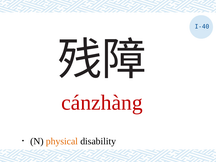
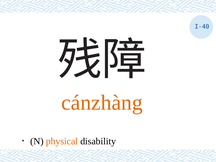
cánzhàng colour: red -> orange
